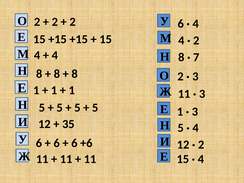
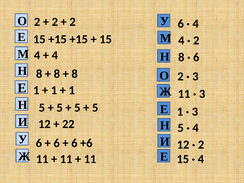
7 at (196, 57): 7 -> 6
35: 35 -> 22
